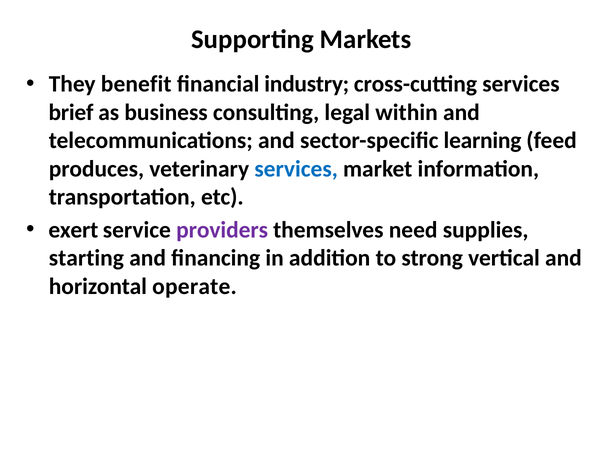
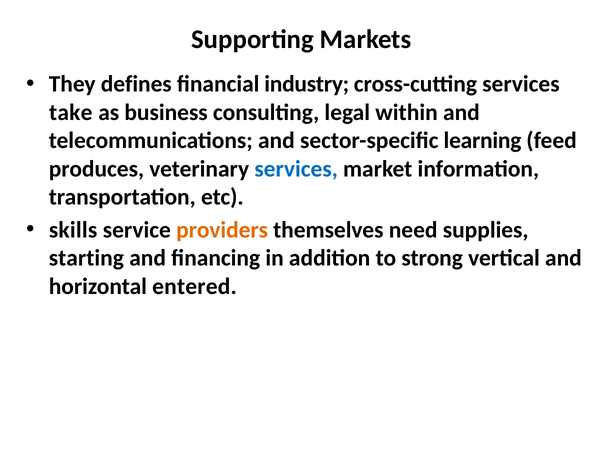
benefit: benefit -> defines
brief: brief -> take
exert: exert -> skills
providers colour: purple -> orange
operate: operate -> entered
